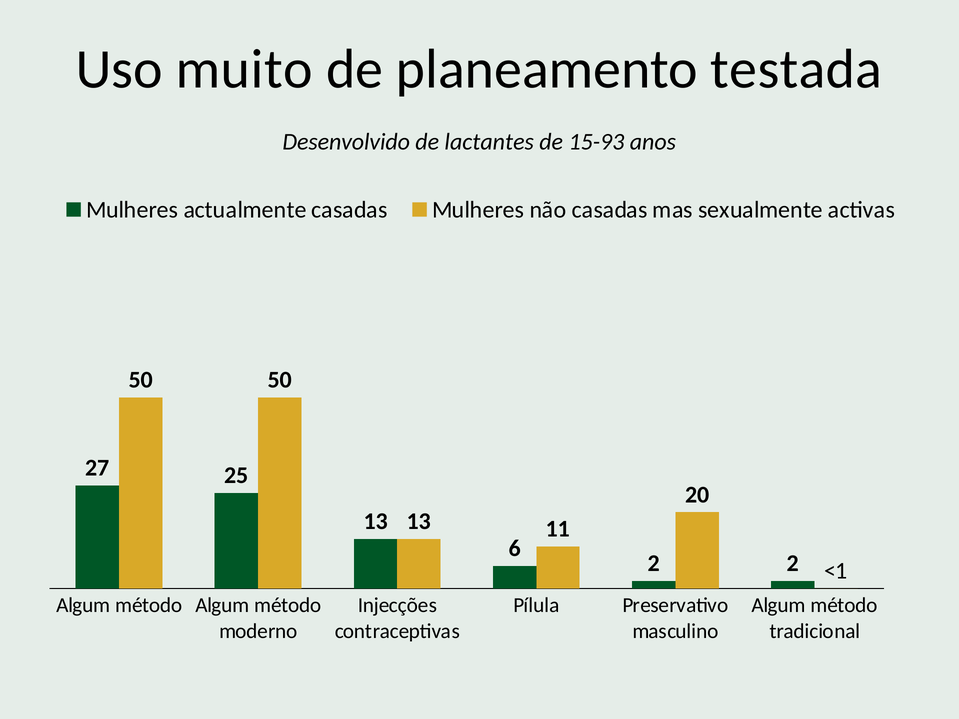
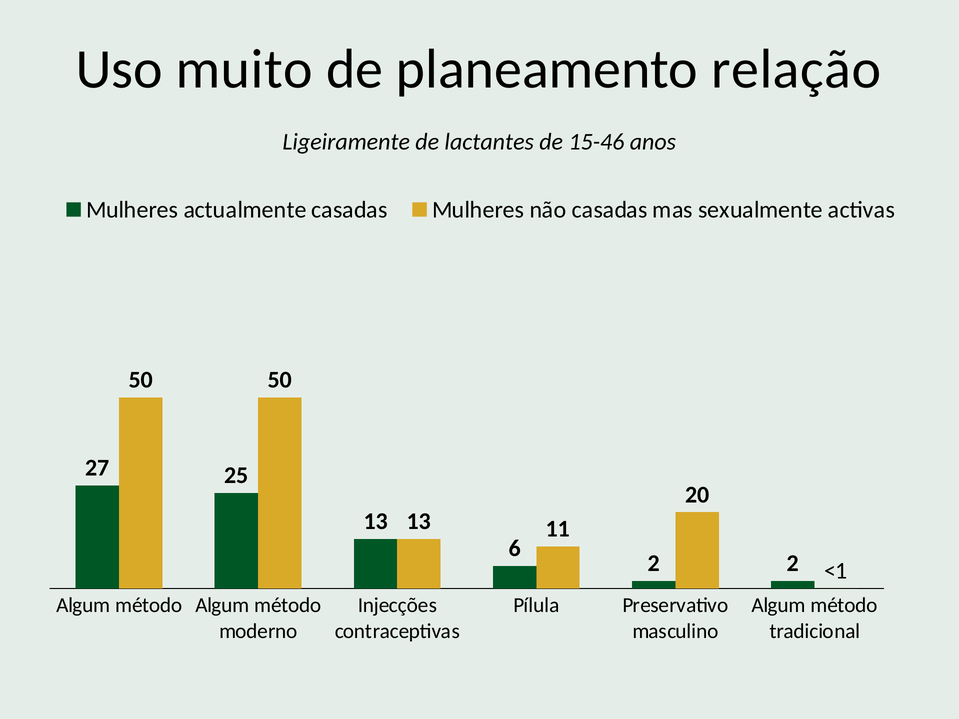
testada: testada -> relação
Desenvolvido: Desenvolvido -> Ligeiramente
15-93: 15-93 -> 15-46
